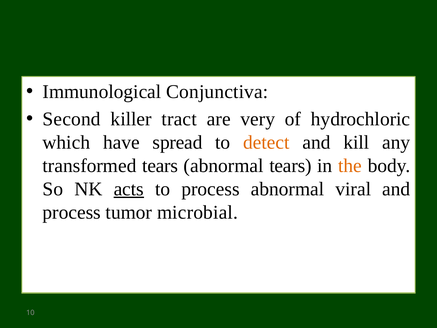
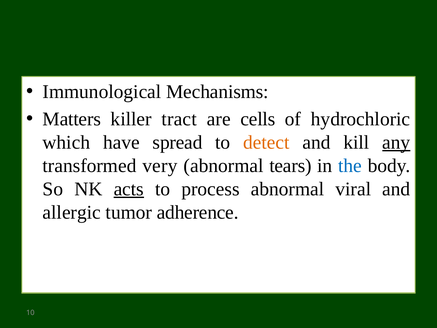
Conjunctiva: Conjunctiva -> Mechanisms
Second: Second -> Matters
very: very -> cells
any underline: none -> present
transformed tears: tears -> very
the colour: orange -> blue
process at (72, 212): process -> allergic
microbial: microbial -> adherence
